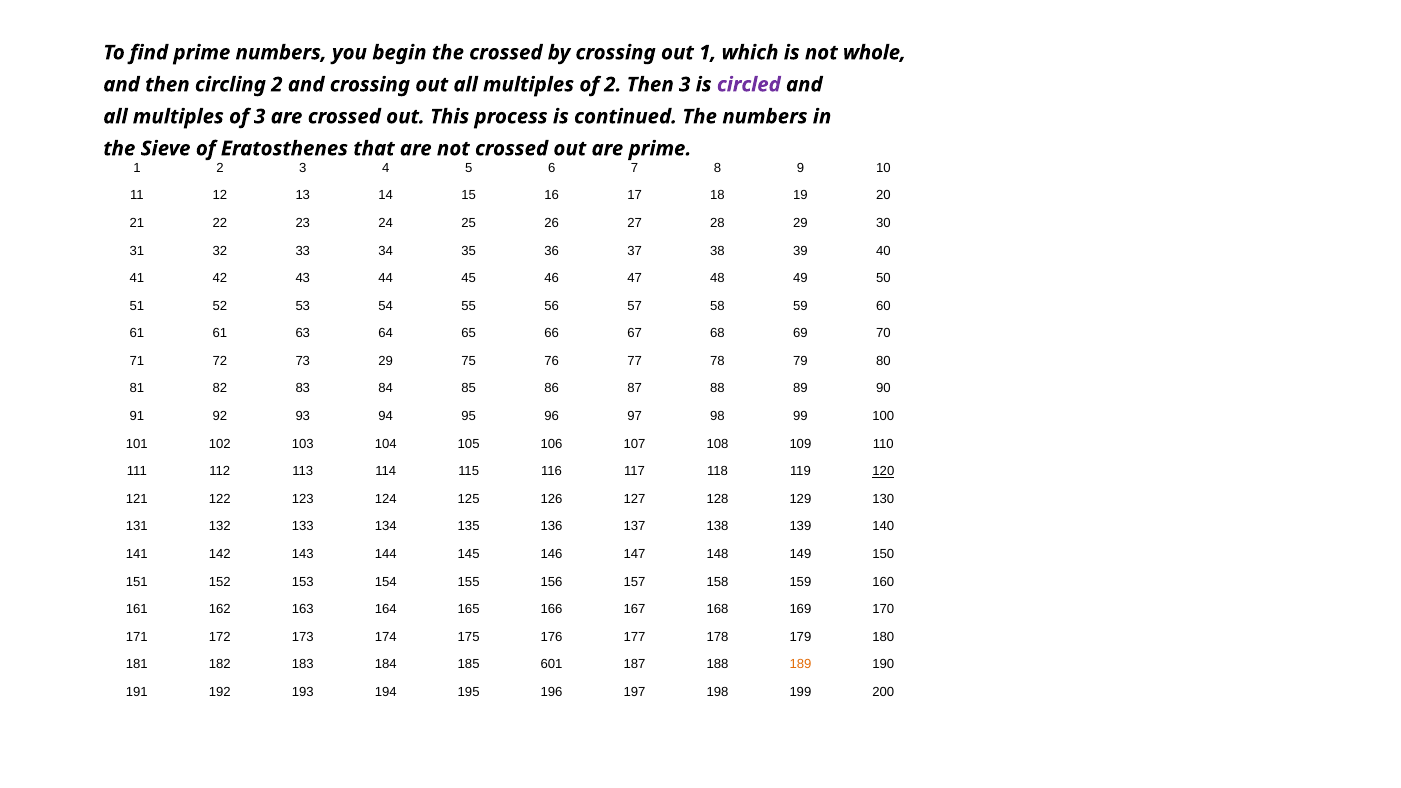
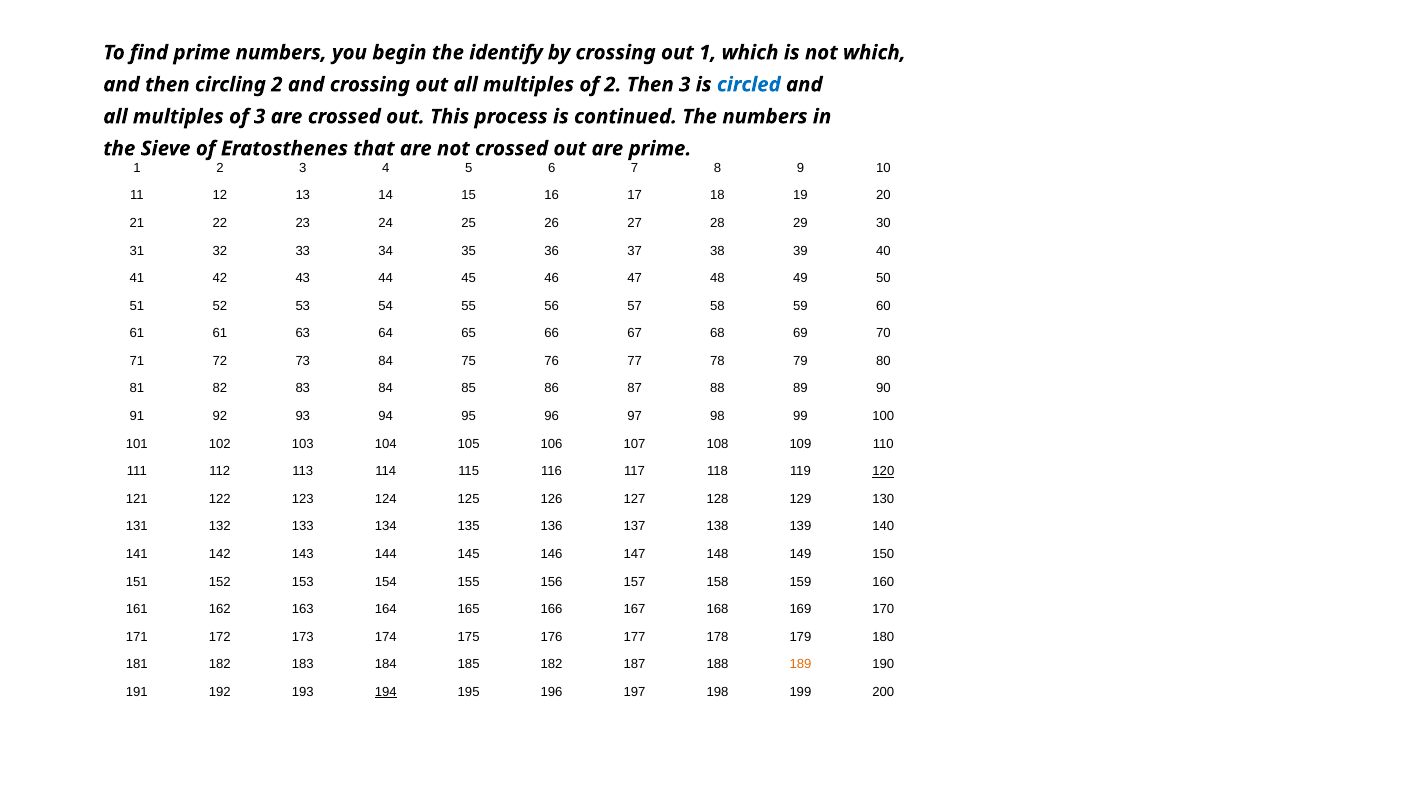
the crossed: crossed -> identify
not whole: whole -> which
circled colour: purple -> blue
73 29: 29 -> 84
185 601: 601 -> 182
194 underline: none -> present
